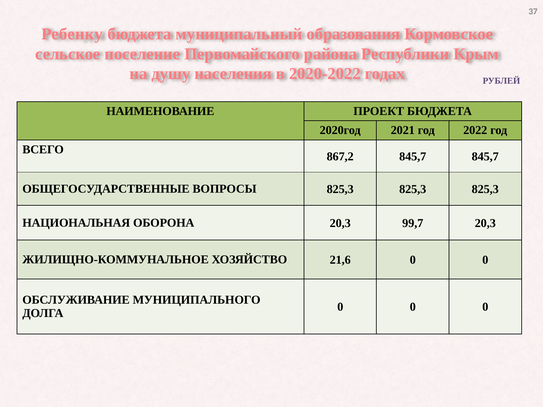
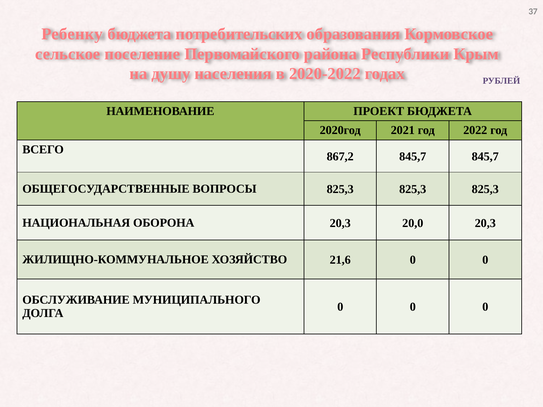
муниципальный: муниципальный -> потребительских
99,7: 99,7 -> 20,0
